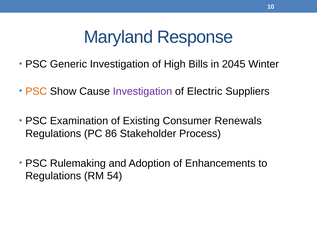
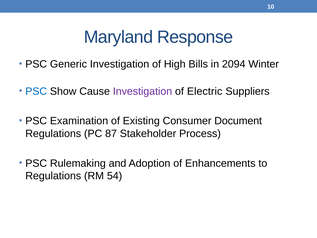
2045: 2045 -> 2094
PSC at (36, 91) colour: orange -> blue
Renewals: Renewals -> Document
86: 86 -> 87
